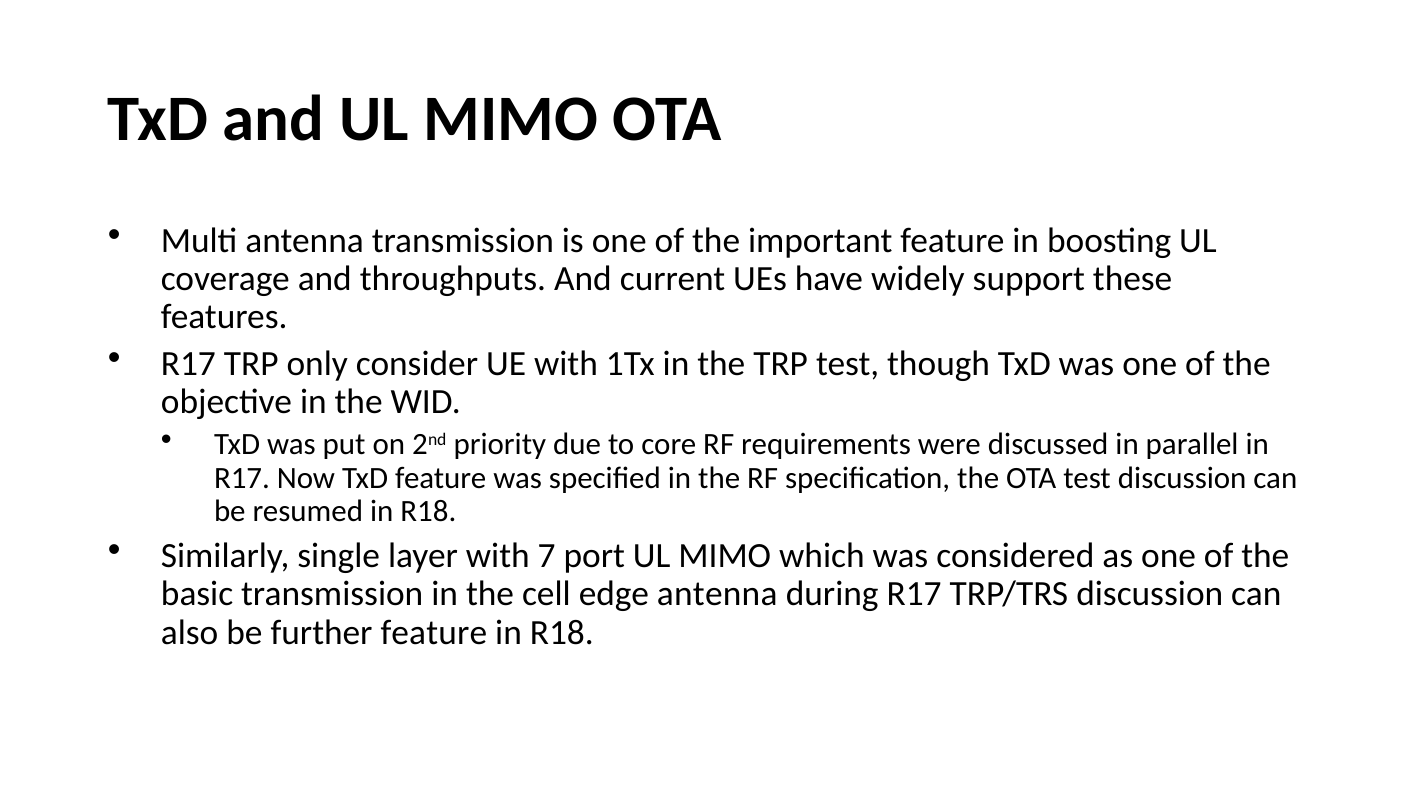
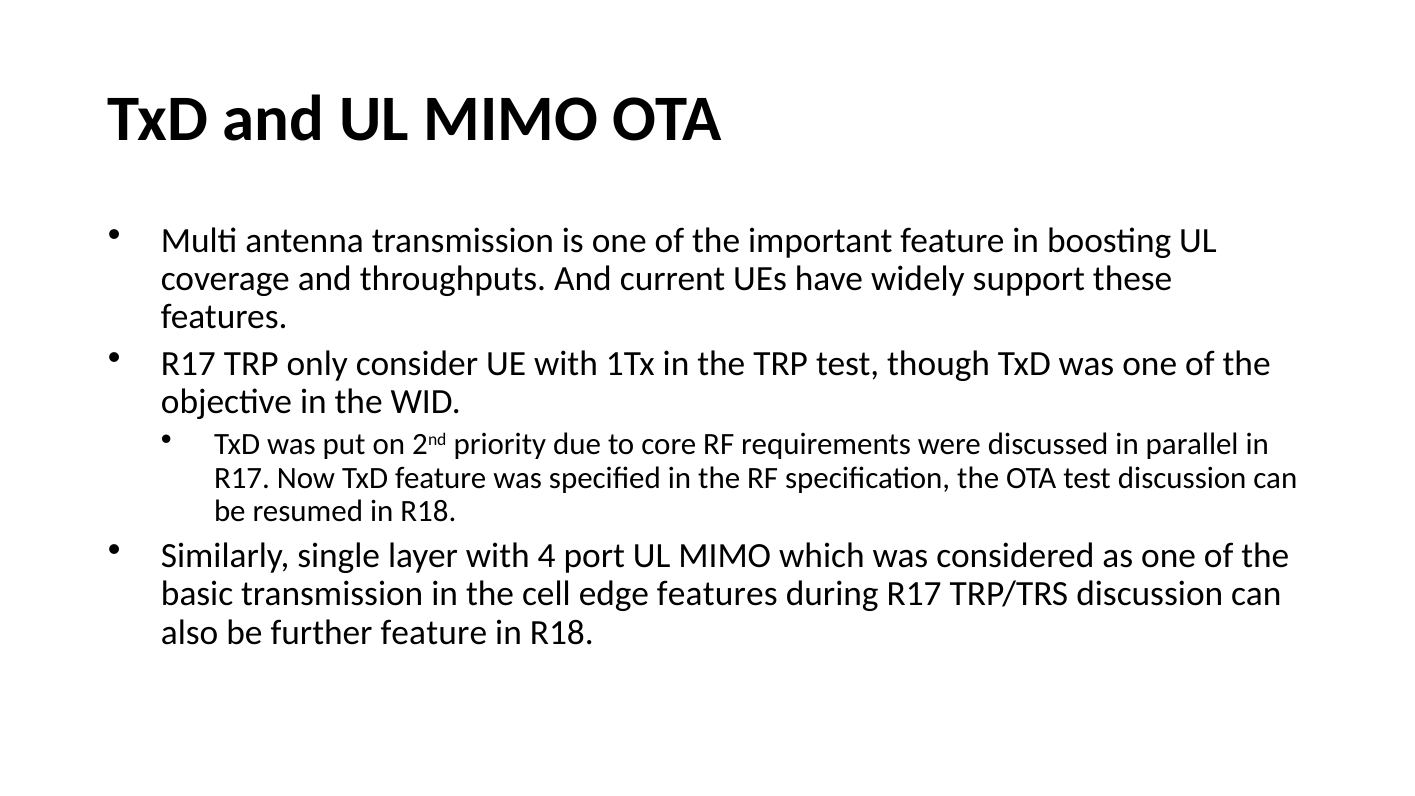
7: 7 -> 4
edge antenna: antenna -> features
